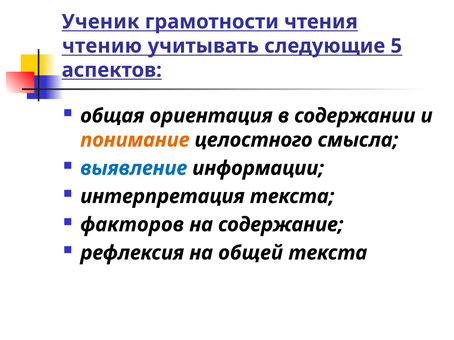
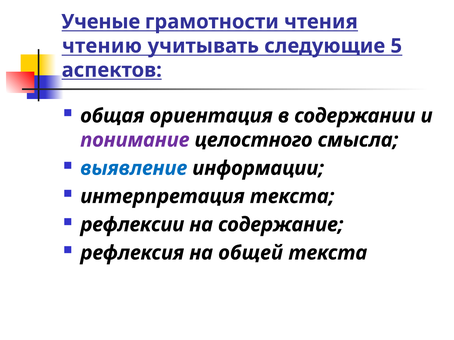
Ученик: Ученик -> Ученые
понимание colour: orange -> purple
факторов: факторов -> рефлексии
